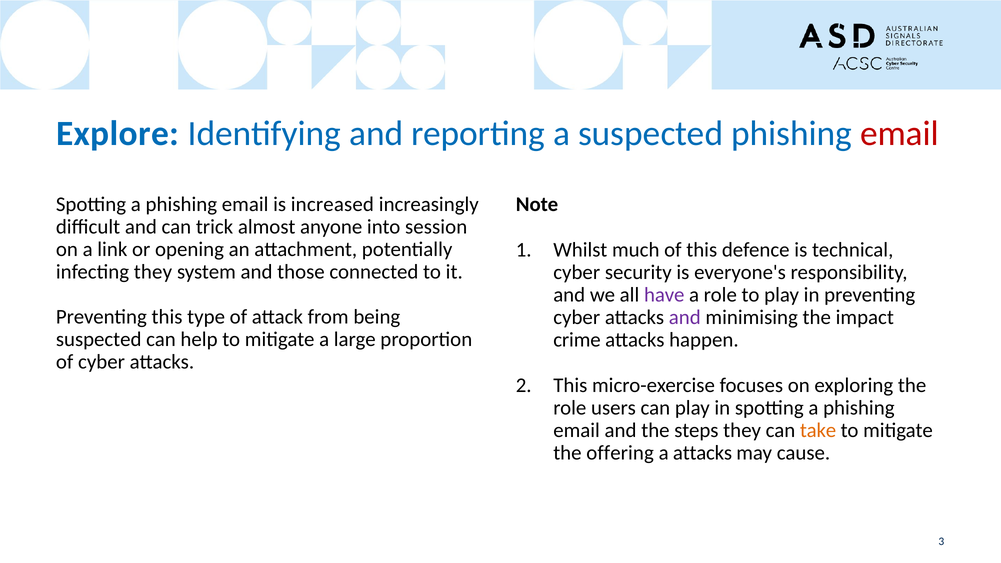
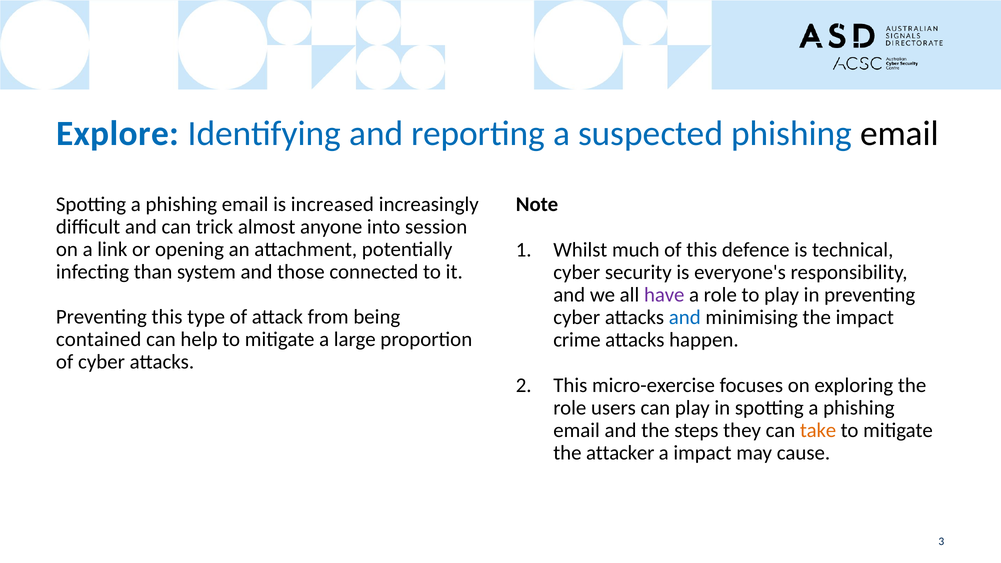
email at (900, 134) colour: red -> black
infecting they: they -> than
and at (685, 317) colour: purple -> blue
suspected at (99, 339): suspected -> contained
offering: offering -> attacker
a attacks: attacks -> impact
